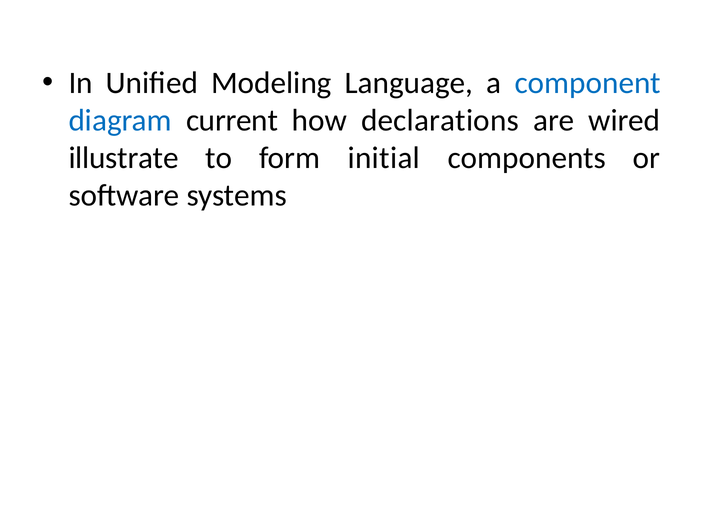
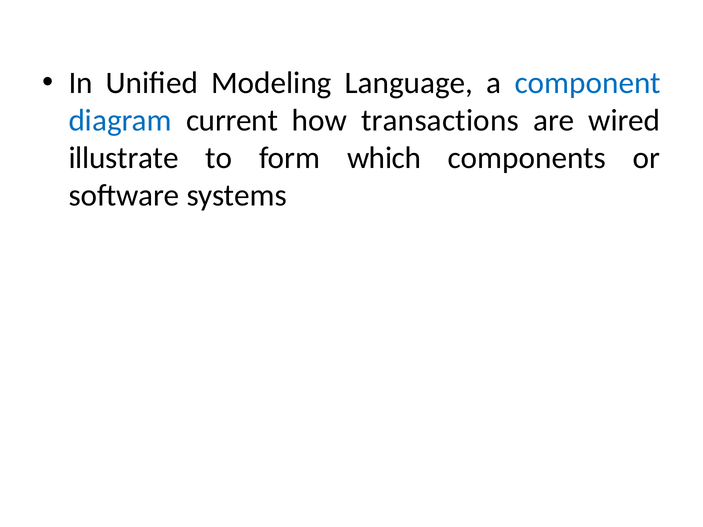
declarations: declarations -> transactions
initial: initial -> which
